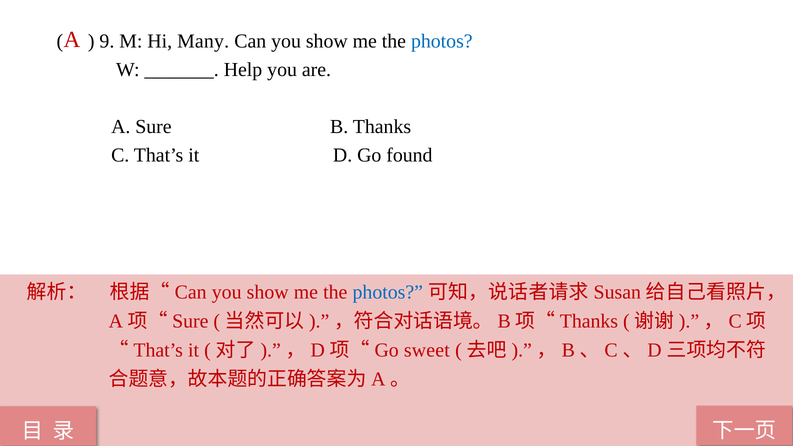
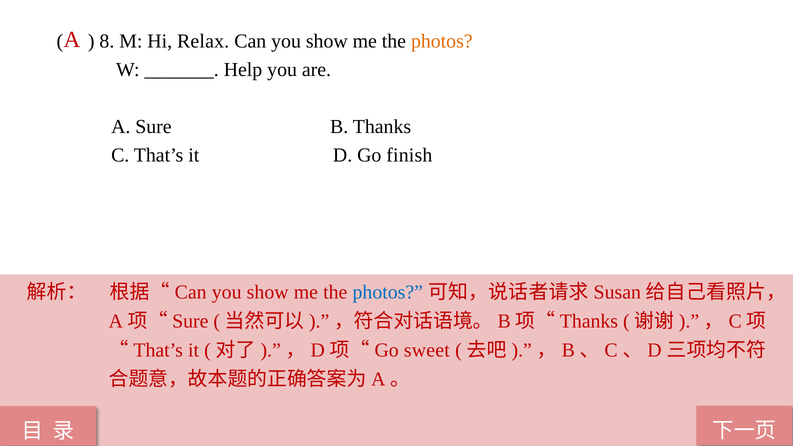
9: 9 -> 8
Many: Many -> Relax
photos at (442, 41) colour: blue -> orange
found: found -> finish
